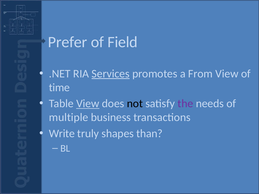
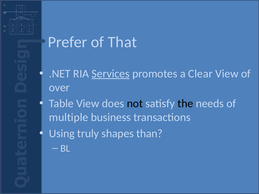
Field: Field -> That
From: From -> Clear
time: time -> over
View at (88, 104) underline: present -> none
the colour: purple -> black
Write: Write -> Using
